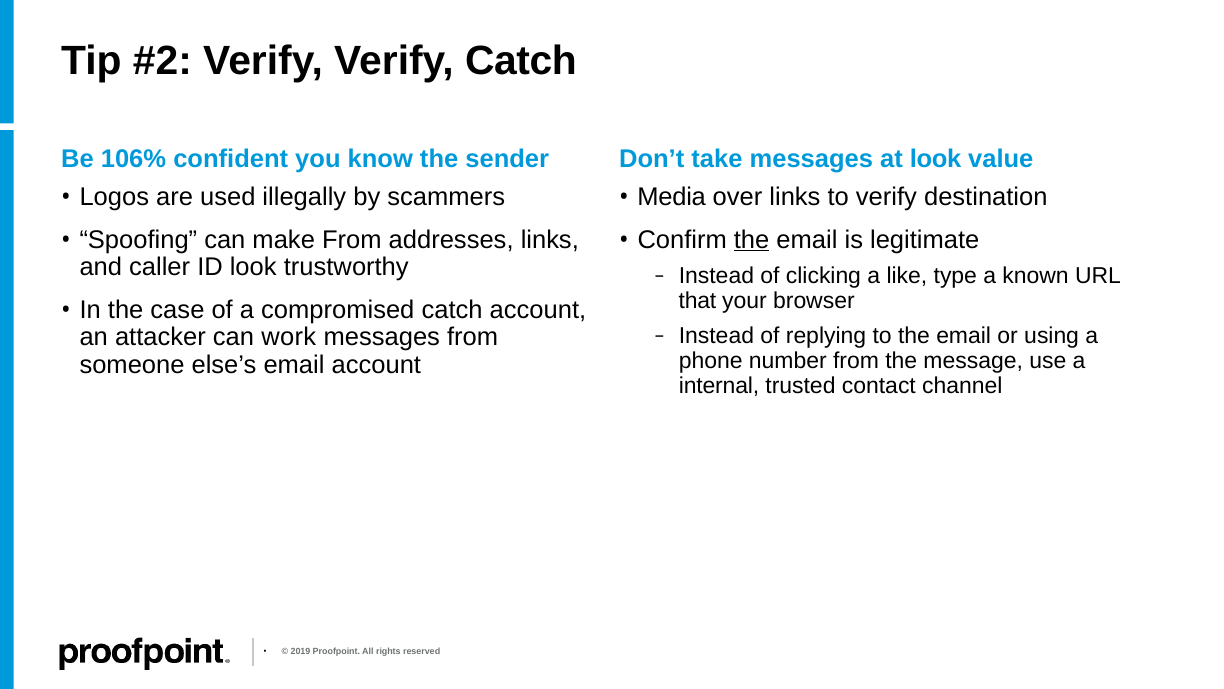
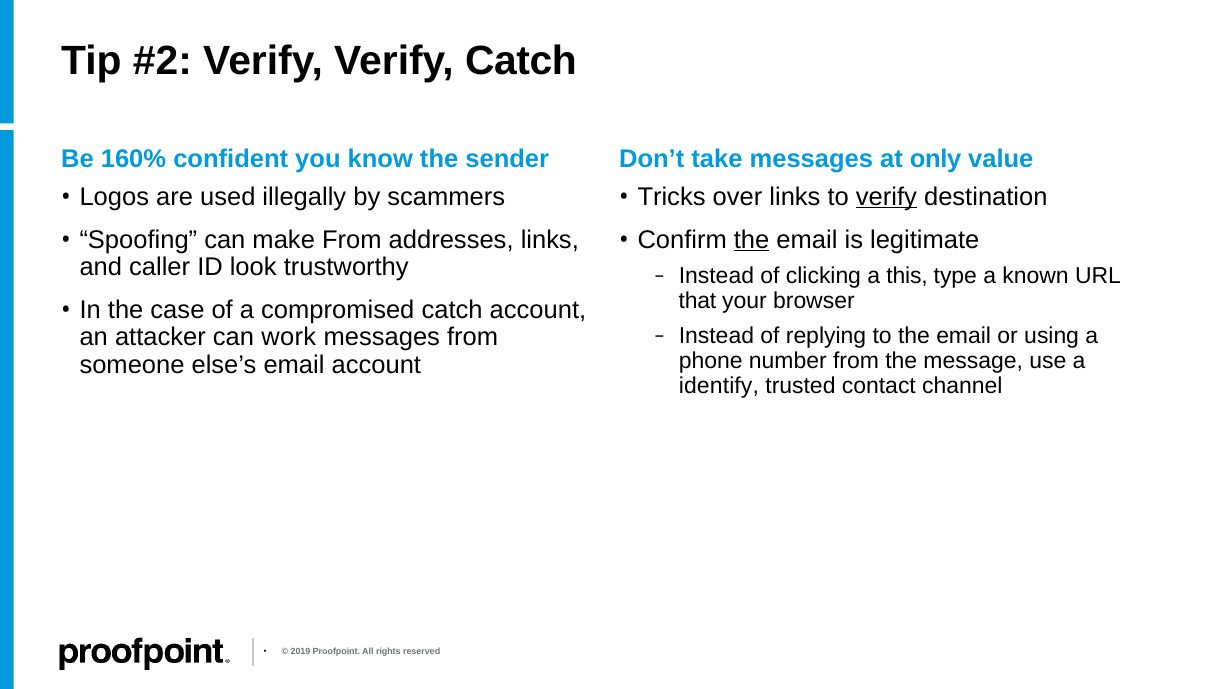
106%: 106% -> 160%
at look: look -> only
Media: Media -> Tricks
verify at (886, 197) underline: none -> present
like: like -> this
internal: internal -> identify
